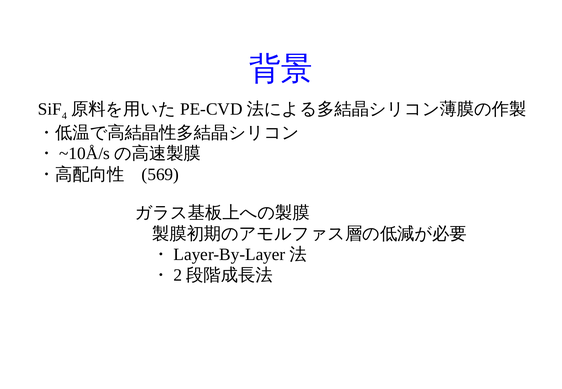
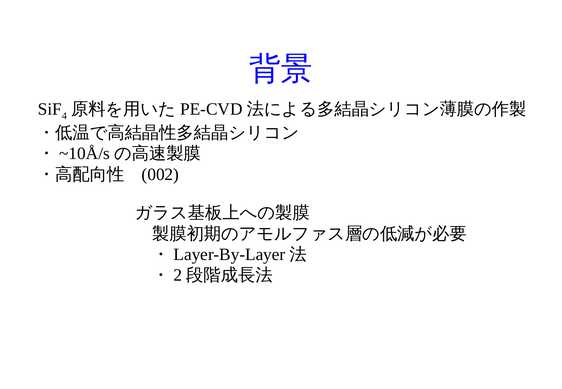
569: 569 -> 002
